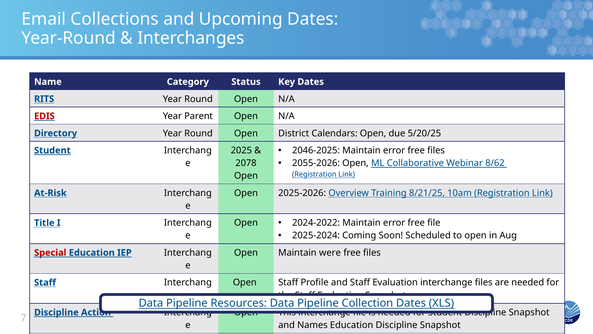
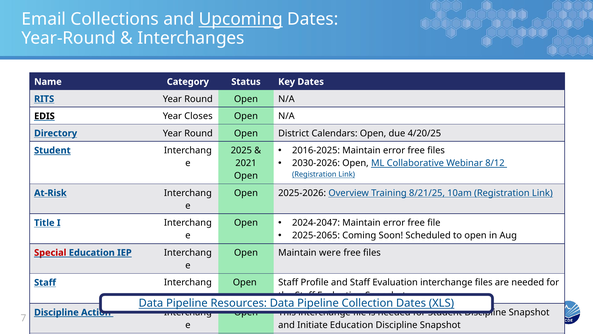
Upcoming underline: none -> present
EDIS colour: red -> black
Parent: Parent -> Closes
5/20/25: 5/20/25 -> 4/20/25
2046-2025: 2046-2025 -> 2016-2025
2055-2026: 2055-2026 -> 2030-2026
8/62: 8/62 -> 8/12
2078: 2078 -> 2021
2024-2022: 2024-2022 -> 2024-2047
2025-2024: 2025-2024 -> 2025-2065
Names: Names -> Initiate
